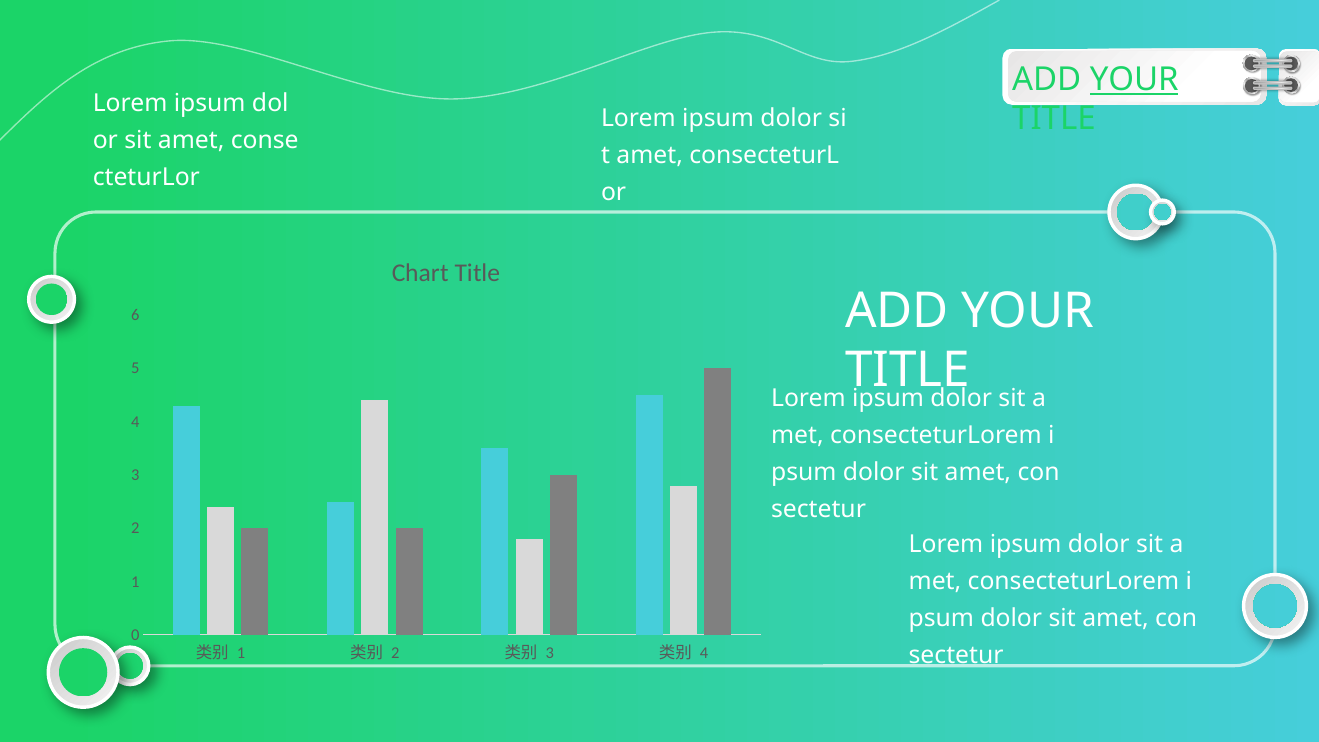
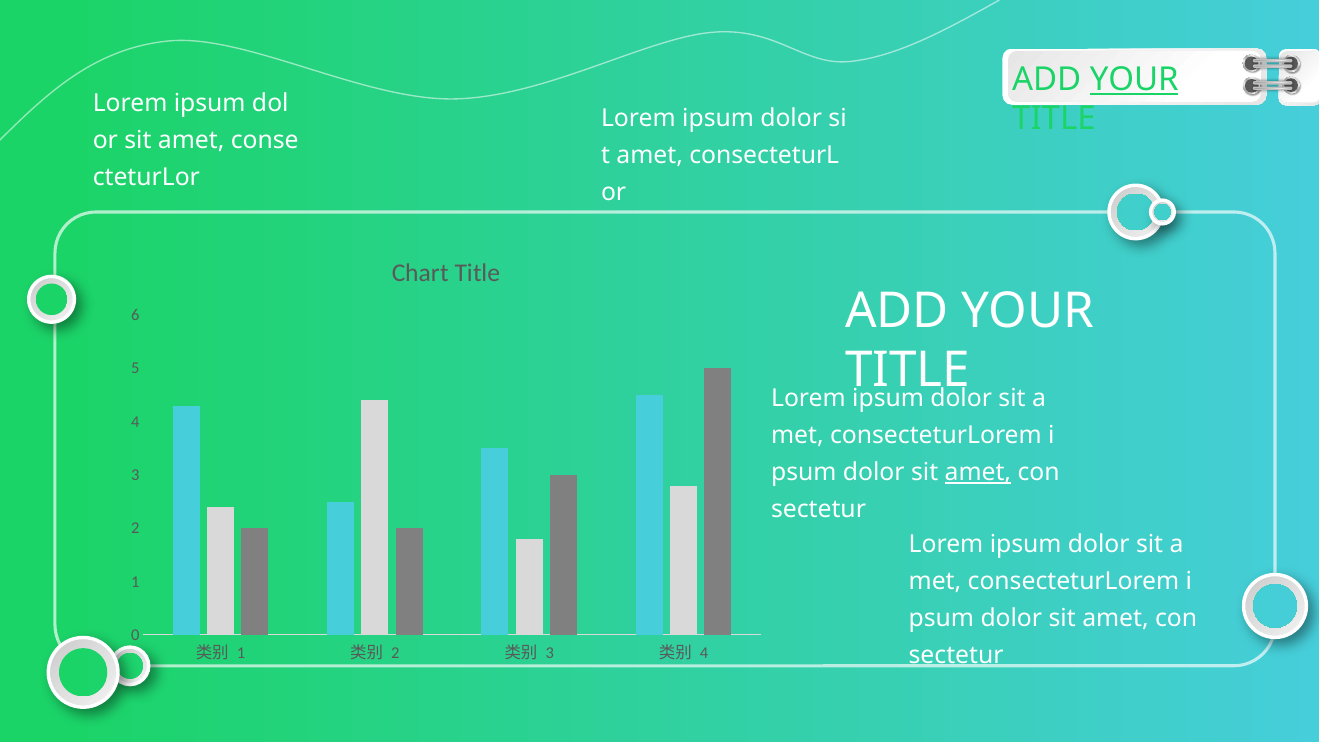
amet at (978, 472) underline: none -> present
